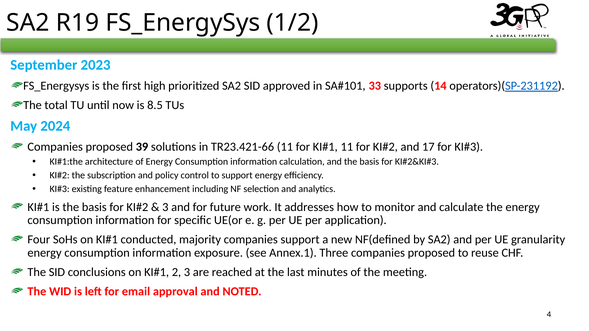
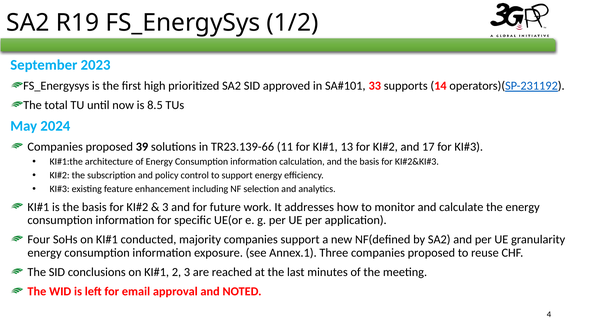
TR23.421-66: TR23.421-66 -> TR23.139-66
11 at (347, 147): 11 -> 13
